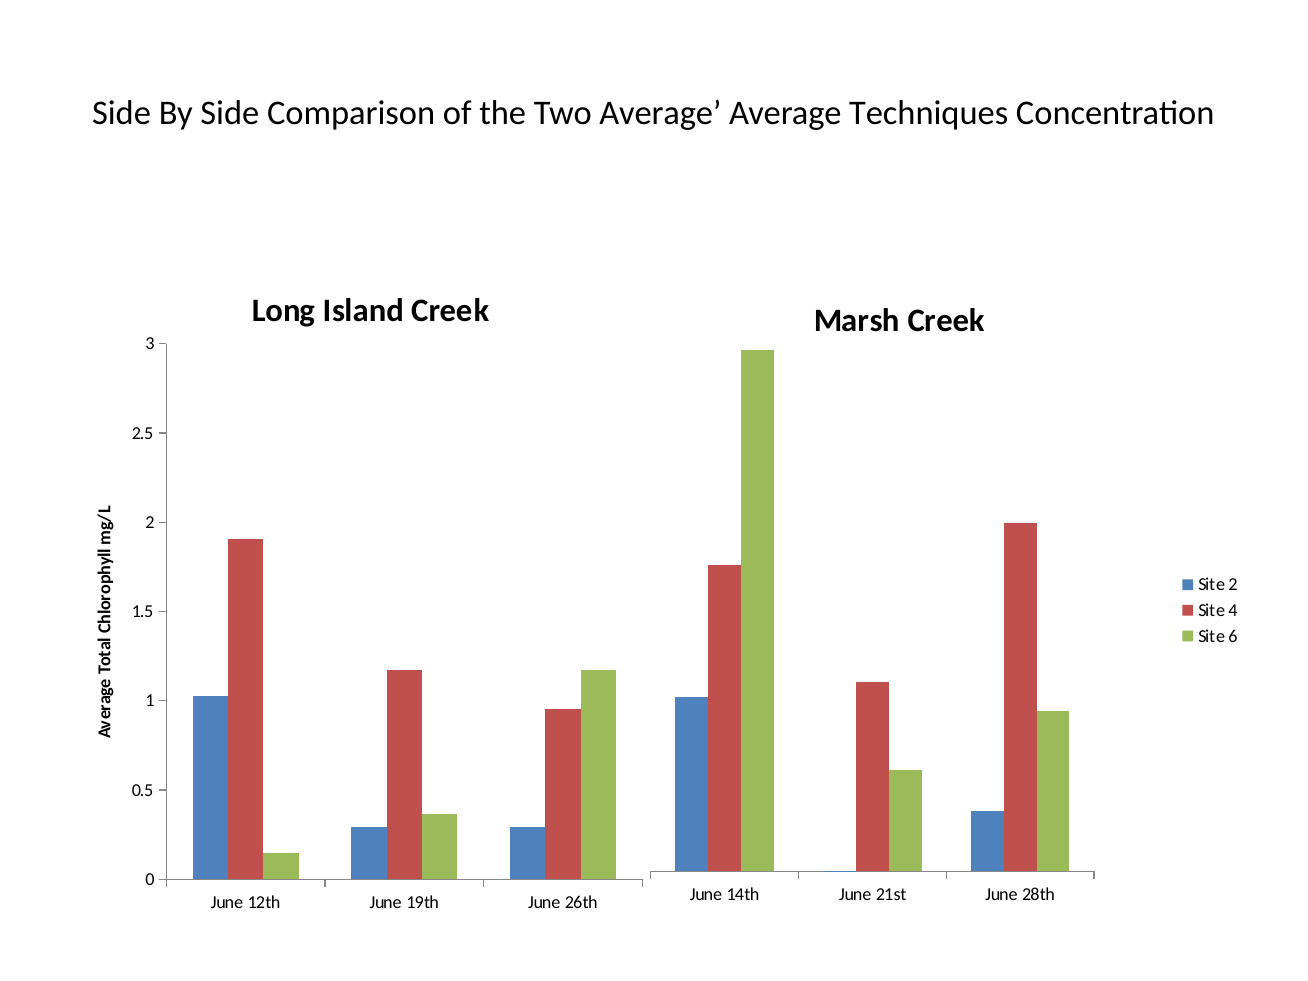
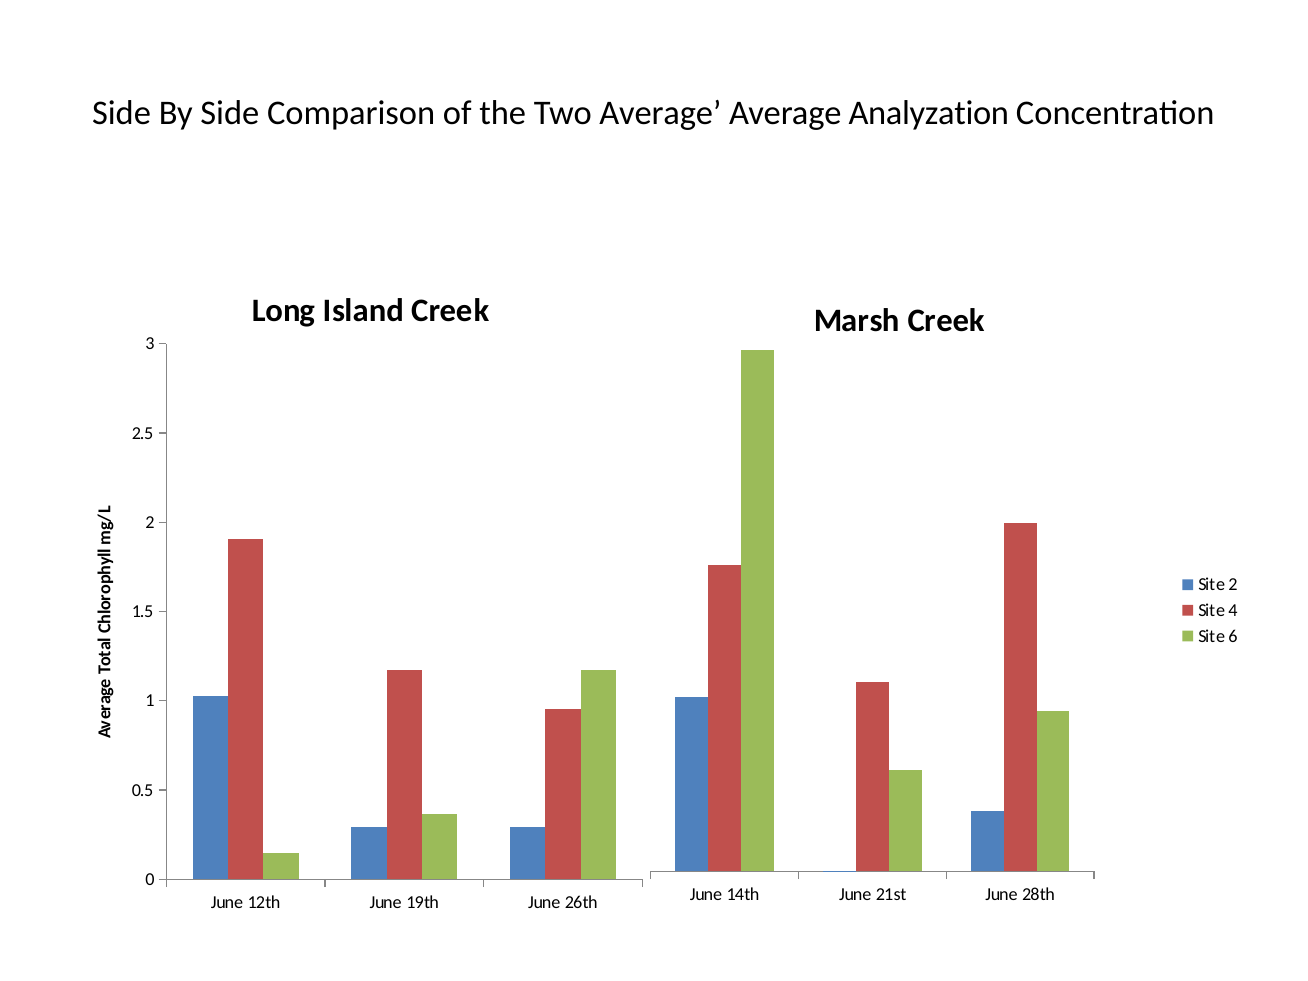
Techniques: Techniques -> Analyzation
